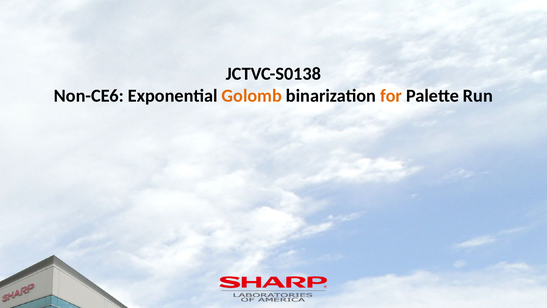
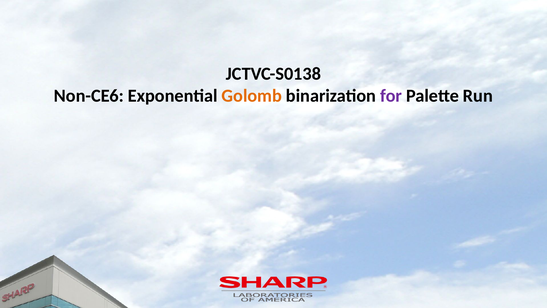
for colour: orange -> purple
